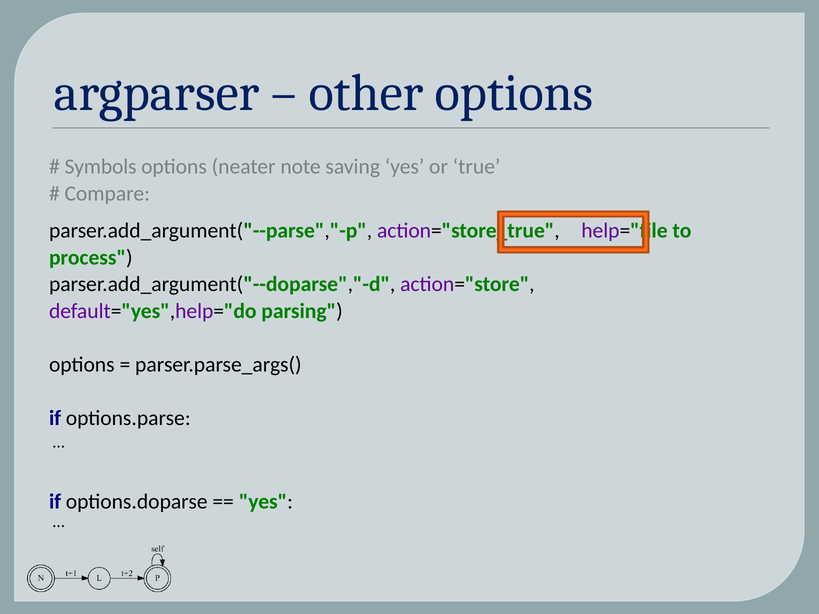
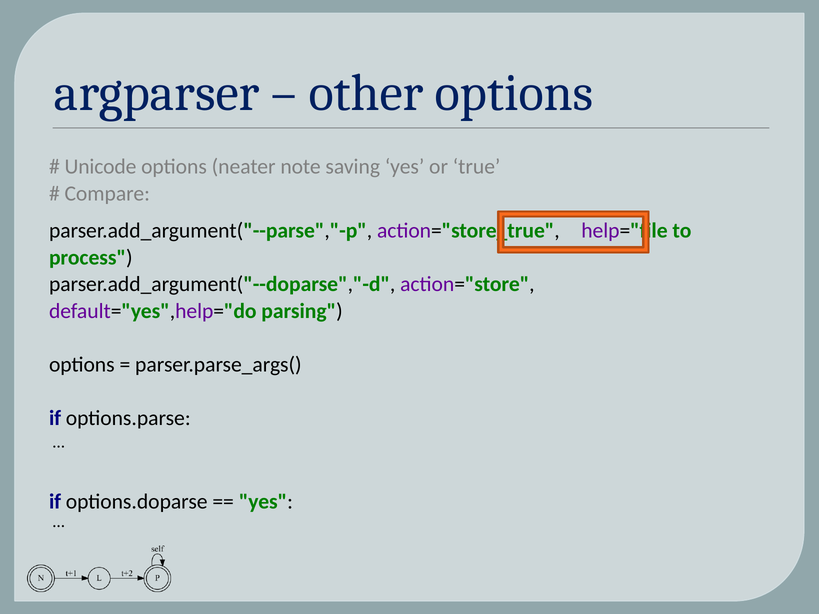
Symbols: Symbols -> Unicode
